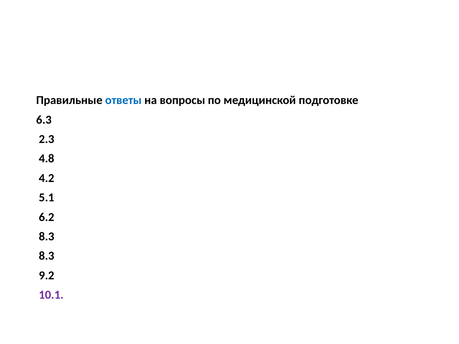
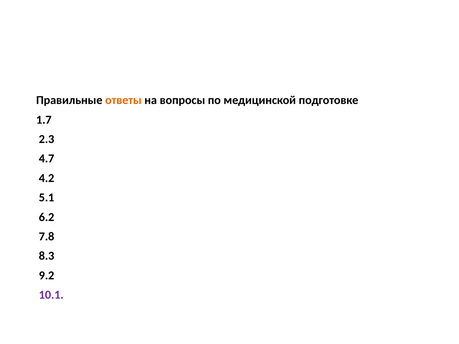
ответы colour: blue -> orange
6.3: 6.3 -> 1.7
4.8: 4.8 -> 4.7
8.3 at (47, 237): 8.3 -> 7.8
